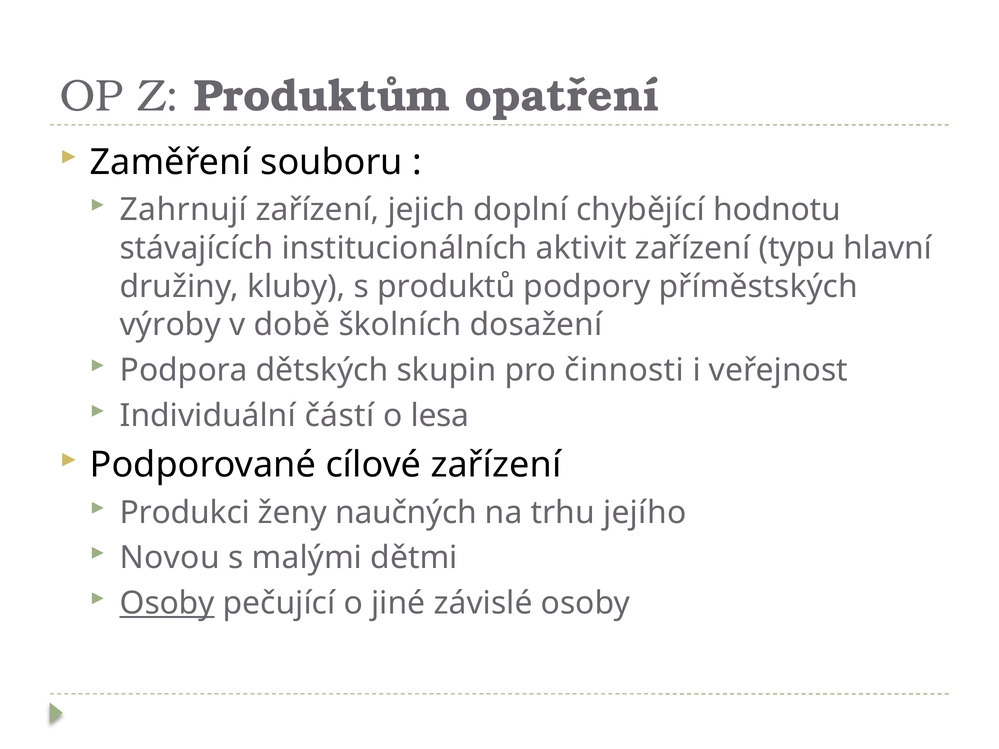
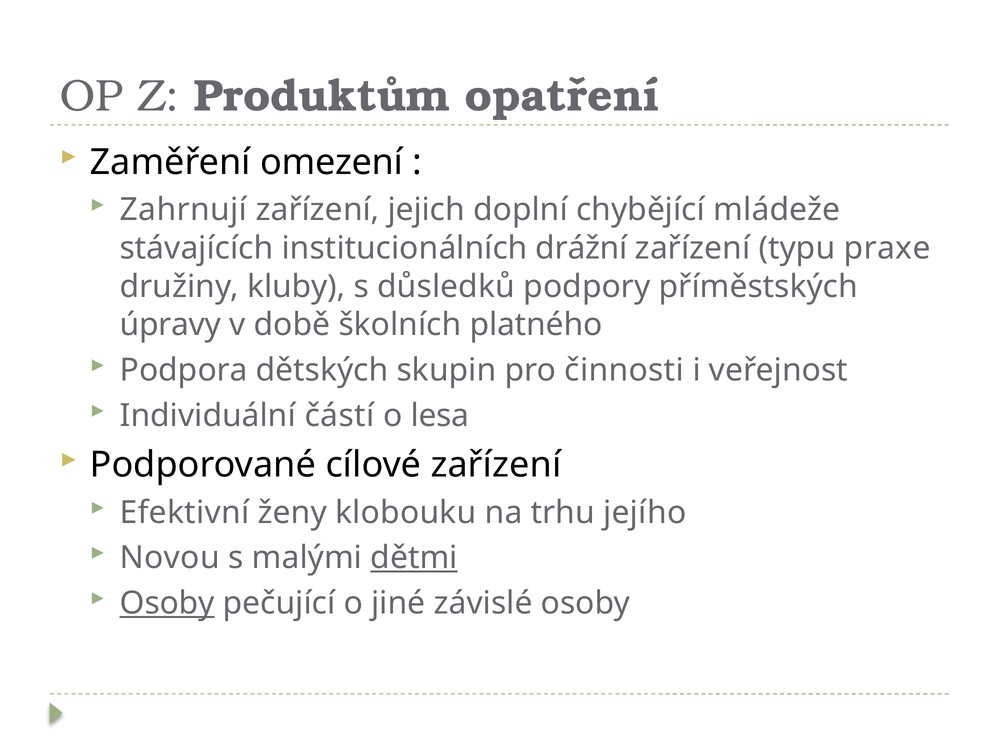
souboru: souboru -> omezení
hodnotu: hodnotu -> mládeže
aktivit: aktivit -> drážní
hlavní: hlavní -> praxe
produktů: produktů -> důsledků
výroby: výroby -> úpravy
dosažení: dosažení -> platného
Produkci: Produkci -> Efektivní
naučných: naučných -> klobouku
dětmi underline: none -> present
